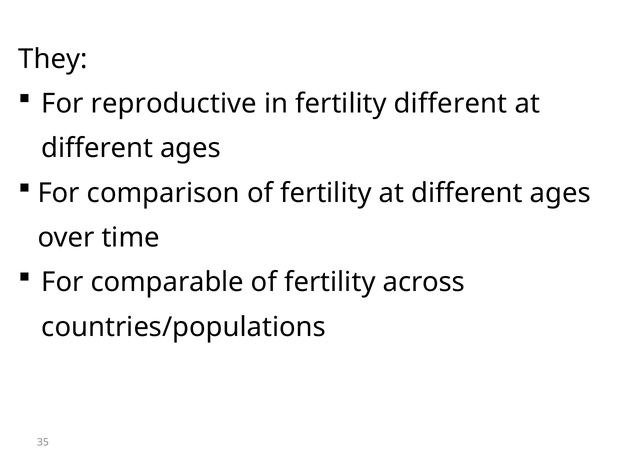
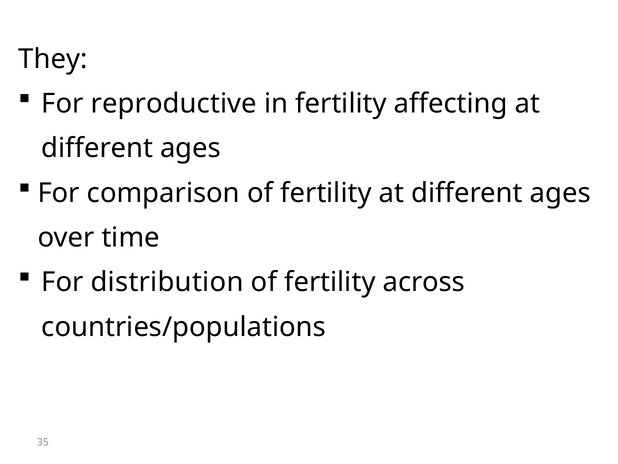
fertility different: different -> affecting
comparable: comparable -> distribution
